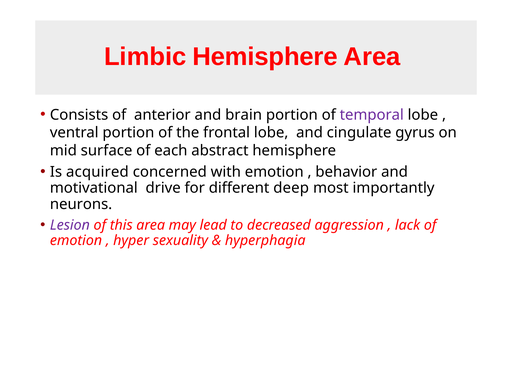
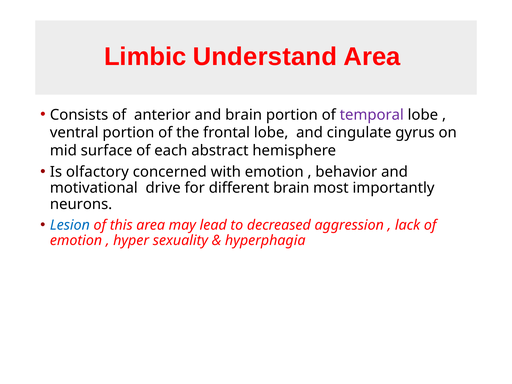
Limbic Hemisphere: Hemisphere -> Understand
acquired: acquired -> olfactory
different deep: deep -> brain
Lesion colour: purple -> blue
